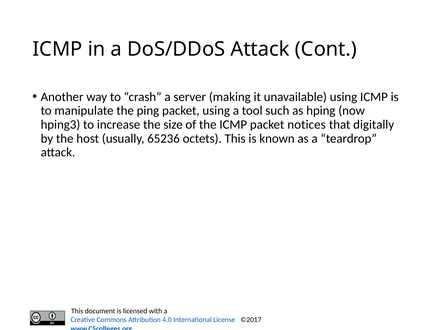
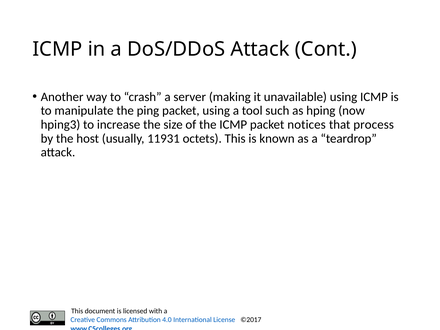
digitally: digitally -> process
65236: 65236 -> 11931
